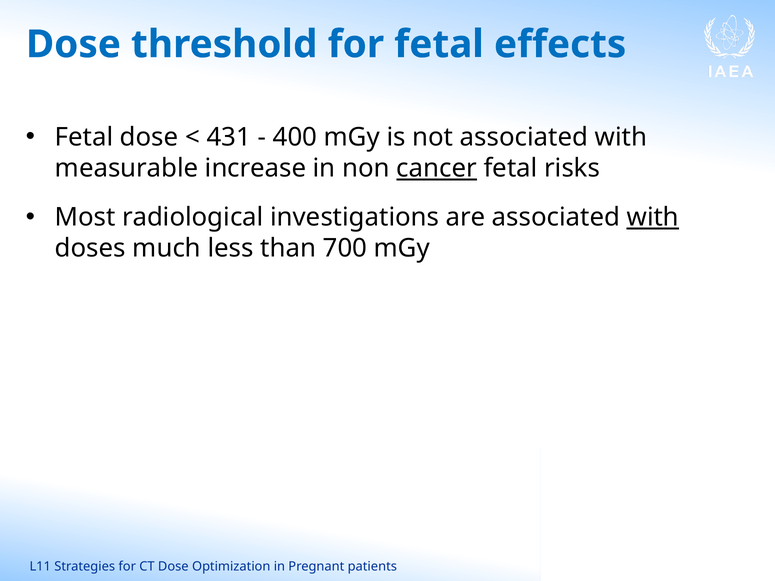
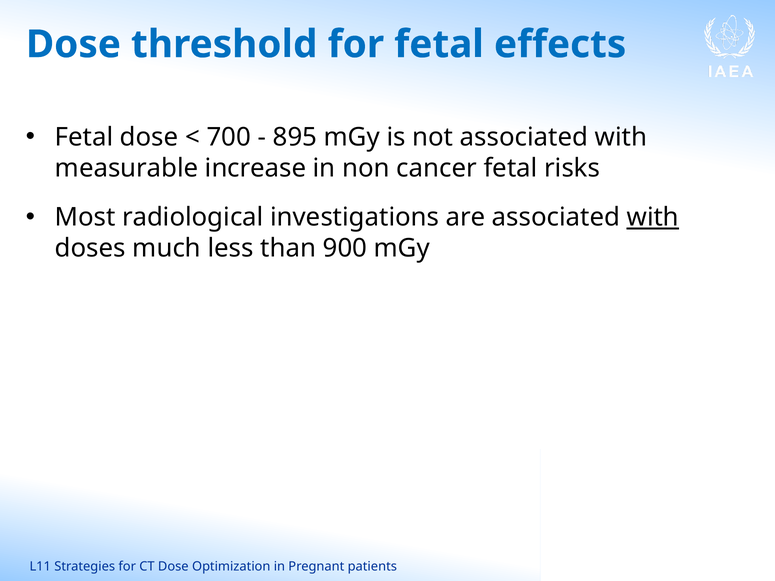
431: 431 -> 700
400: 400 -> 895
cancer underline: present -> none
700: 700 -> 900
